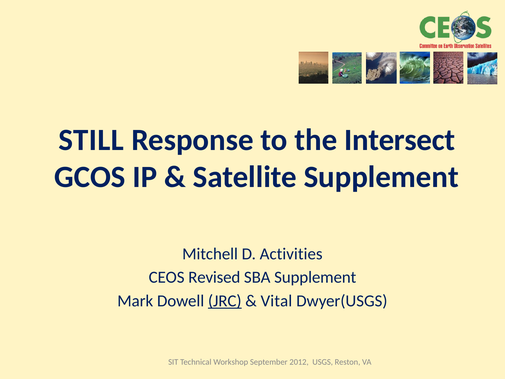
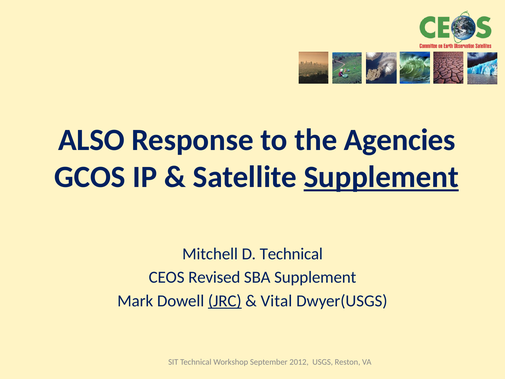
STILL: STILL -> ALSO
Intersect: Intersect -> Agencies
Supplement at (381, 177) underline: none -> present
D Activities: Activities -> Technical
